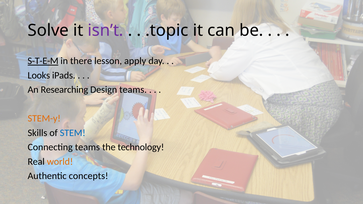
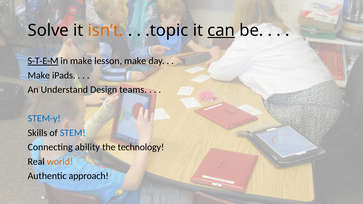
isn’t colour: purple -> orange
can underline: none -> present
in there: there -> make
lesson apply: apply -> make
Looks at (39, 75): Looks -> Make
Researching: Researching -> Understand
STEM-y colour: orange -> blue
Connecting teams: teams -> ability
concepts: concepts -> approach
